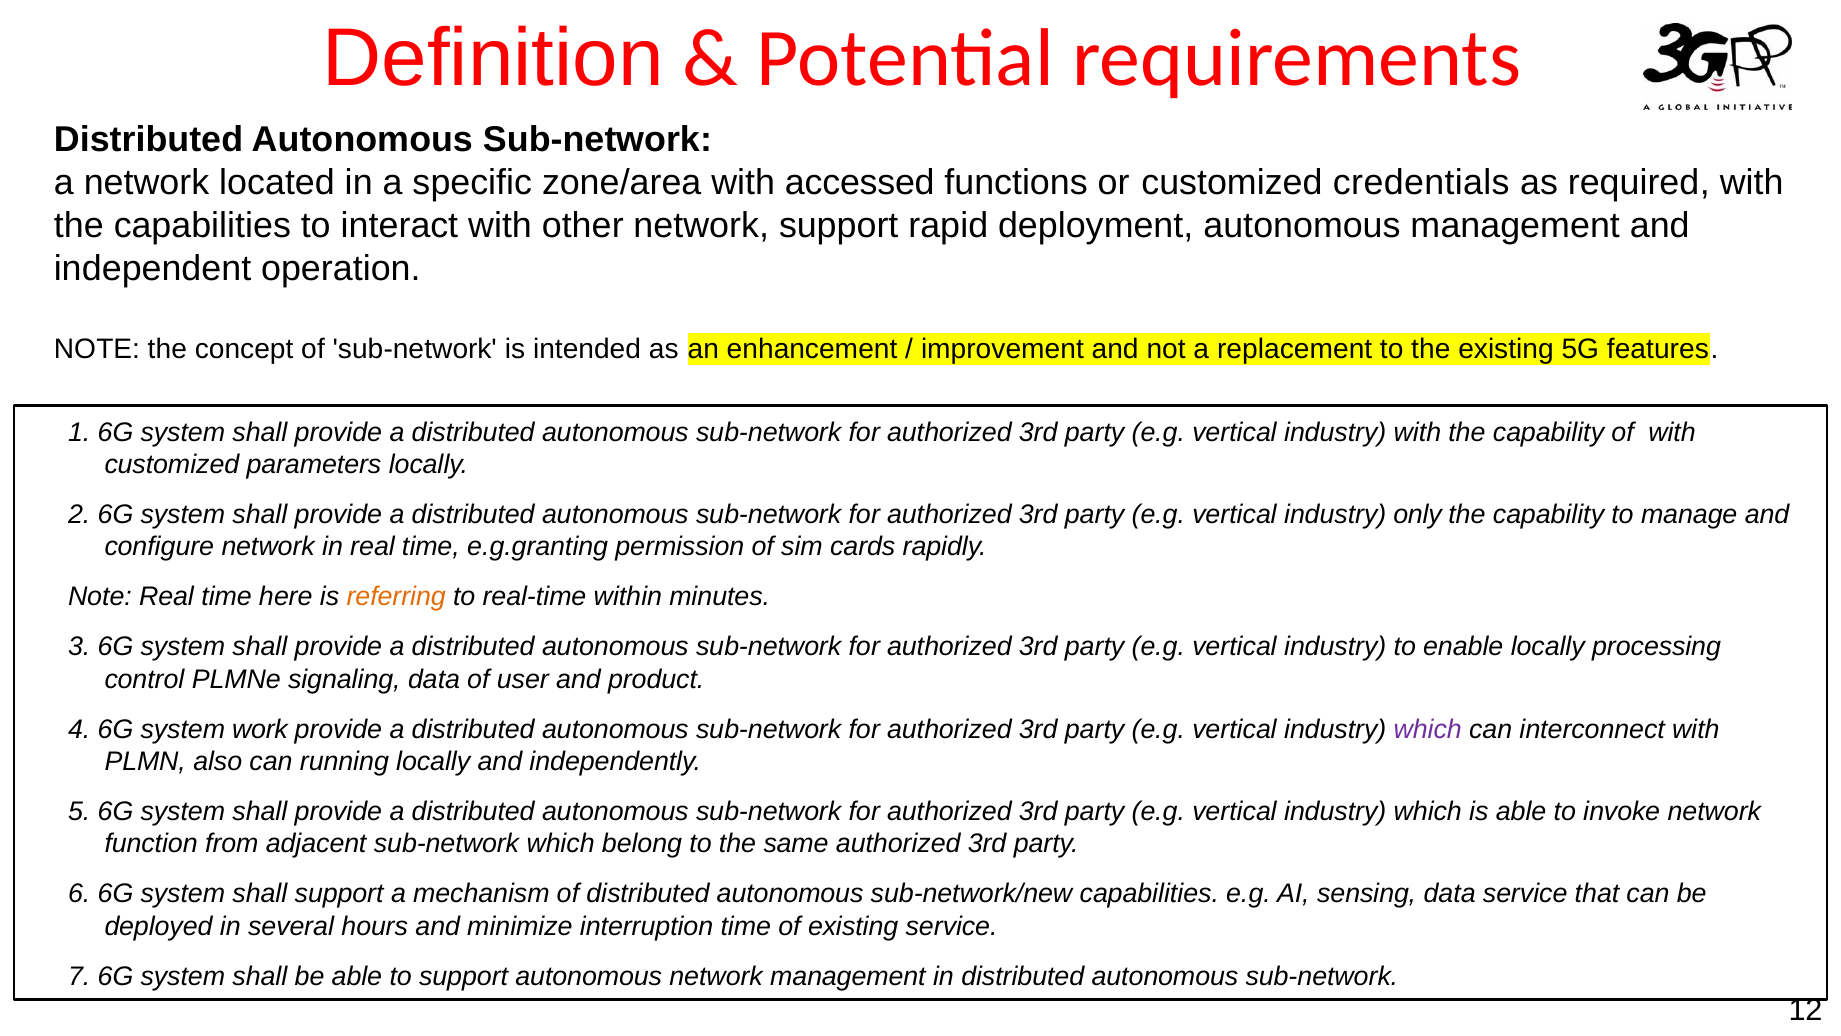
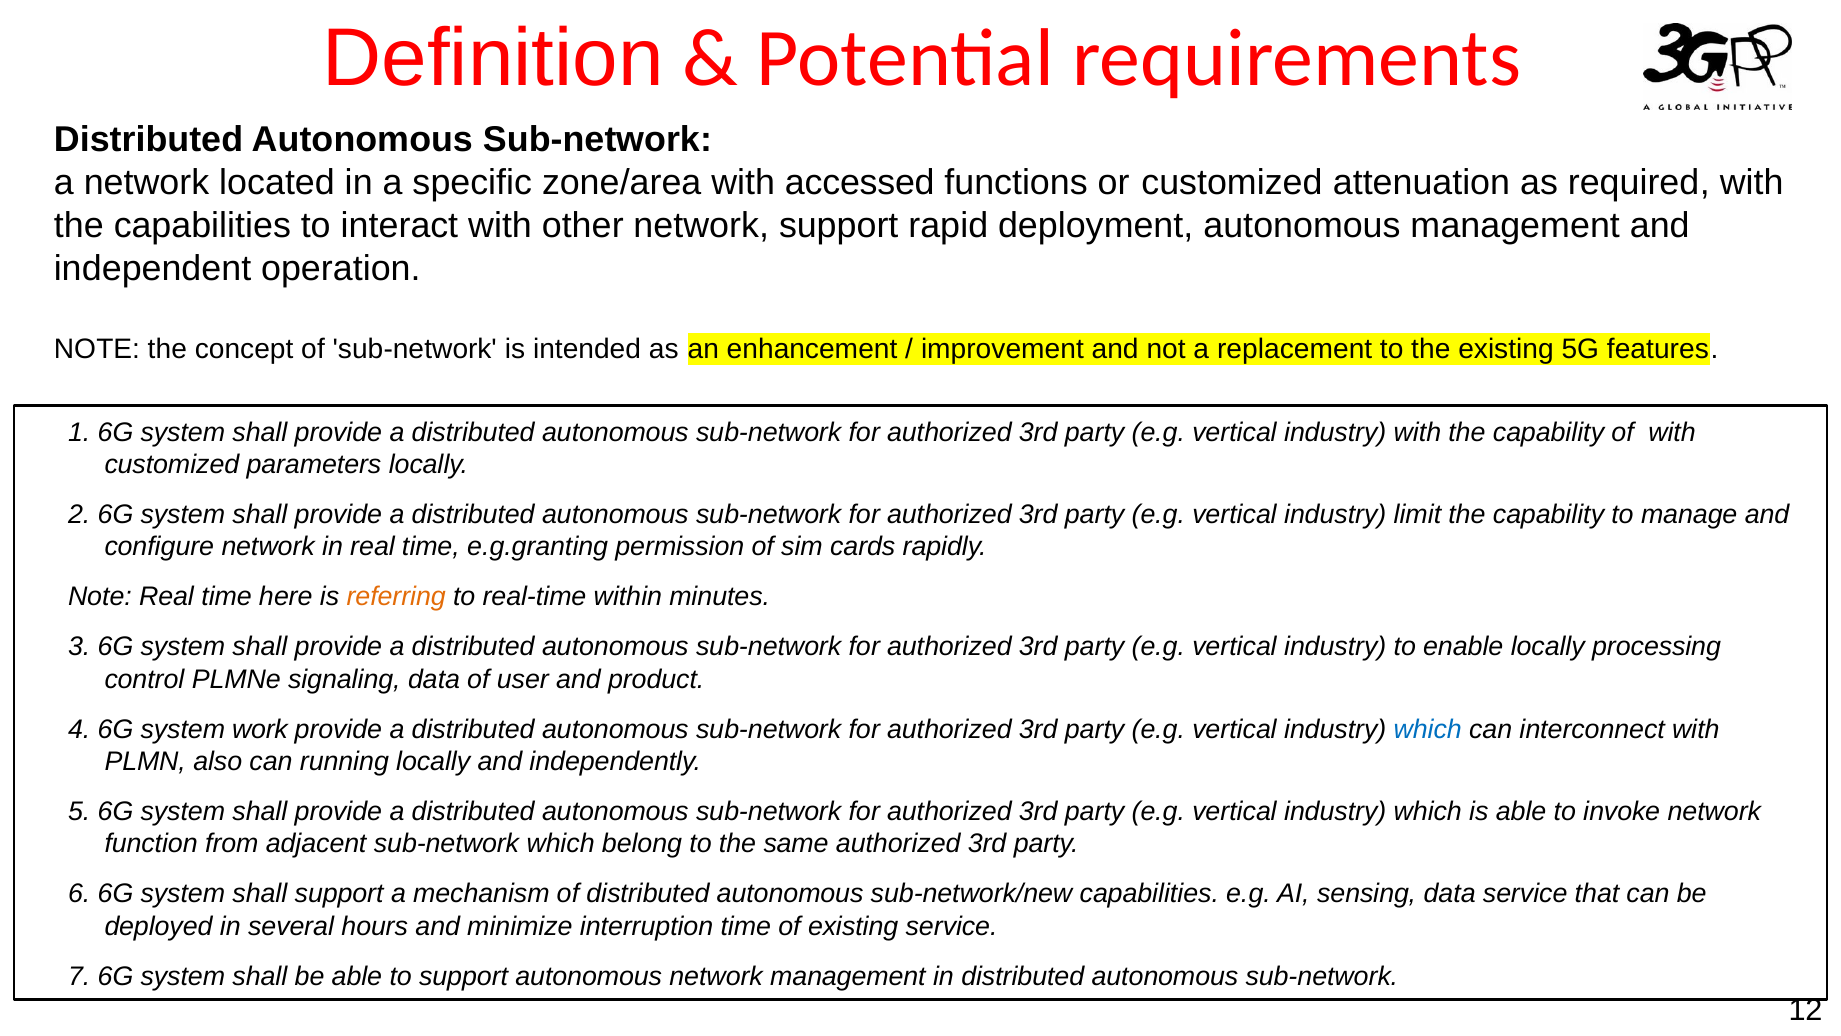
credentials: credentials -> attenuation
only: only -> limit
which at (1428, 729) colour: purple -> blue
